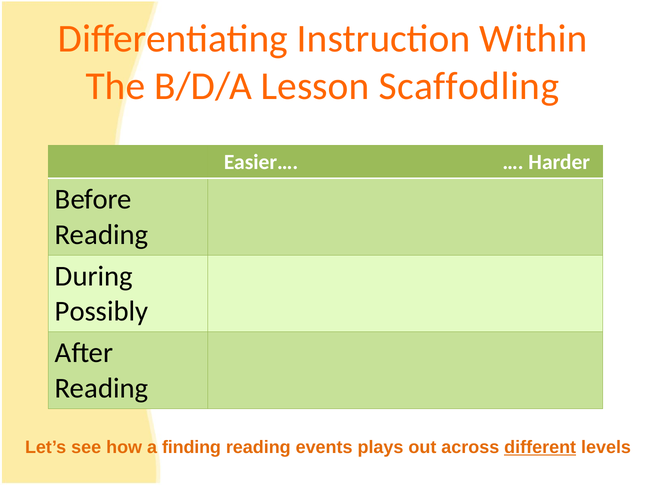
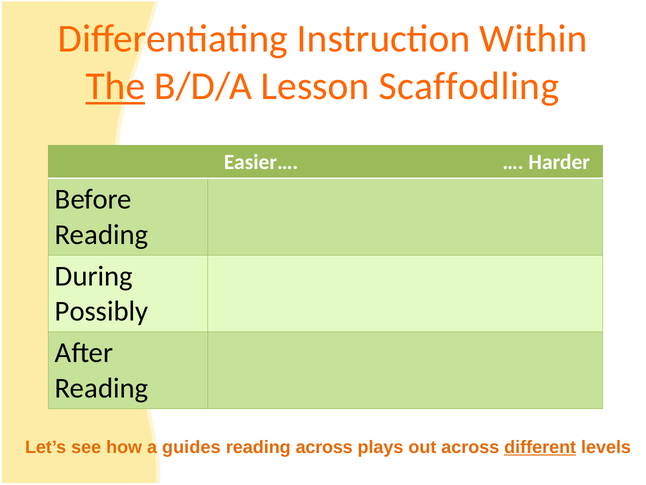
The underline: none -> present
finding: finding -> guides
reading events: events -> across
